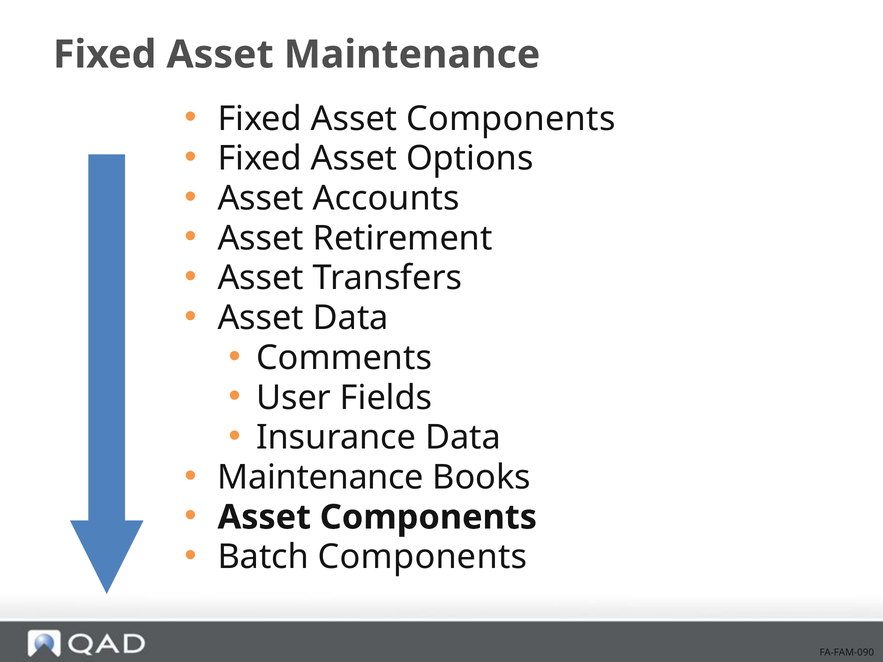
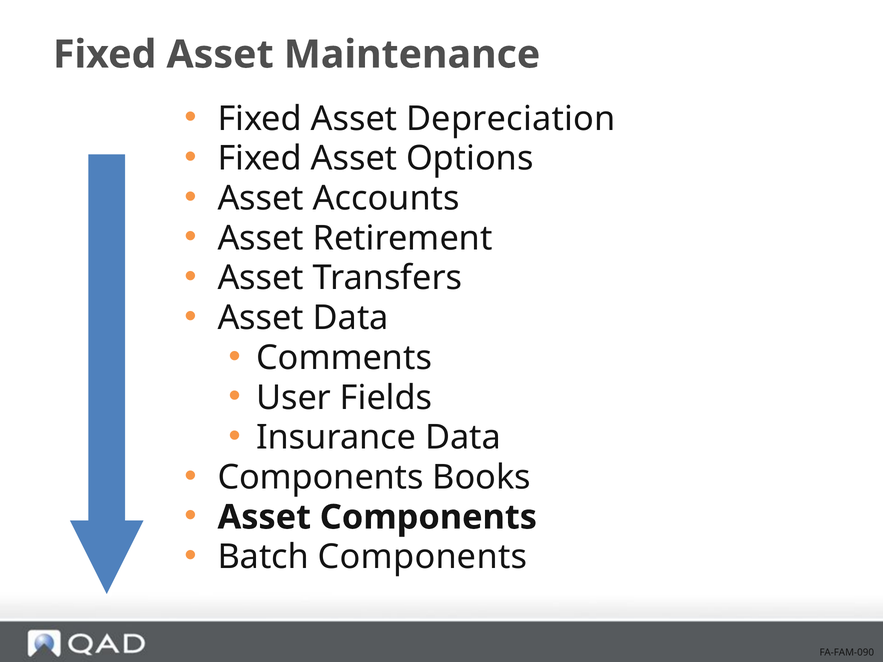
Fixed Asset Components: Components -> Depreciation
Maintenance at (321, 478): Maintenance -> Components
